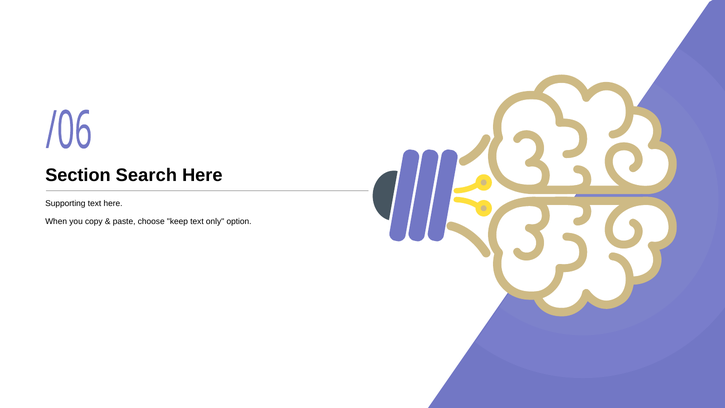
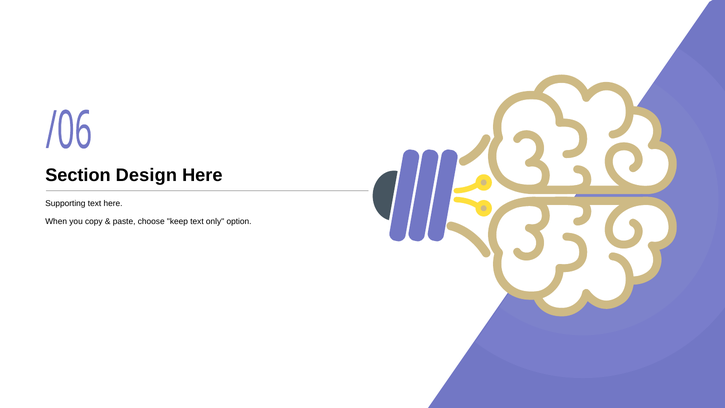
Search: Search -> Design
